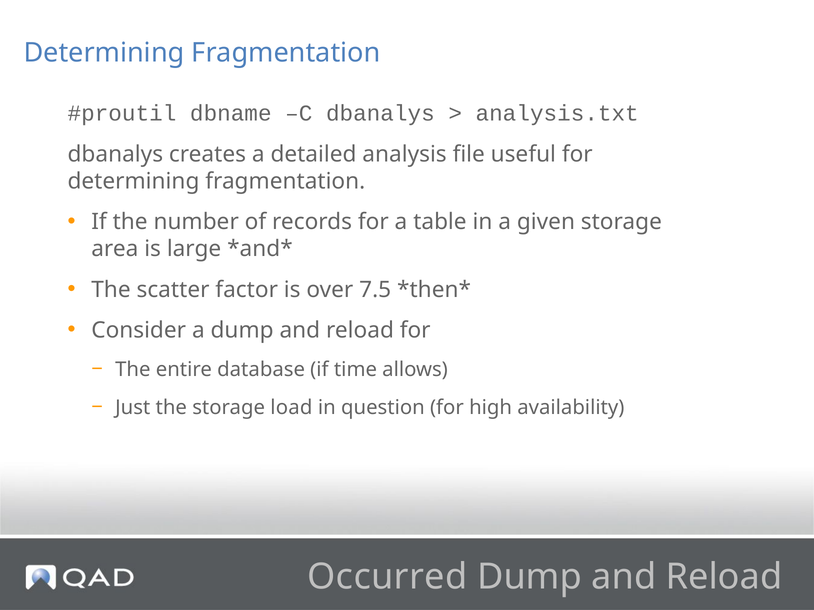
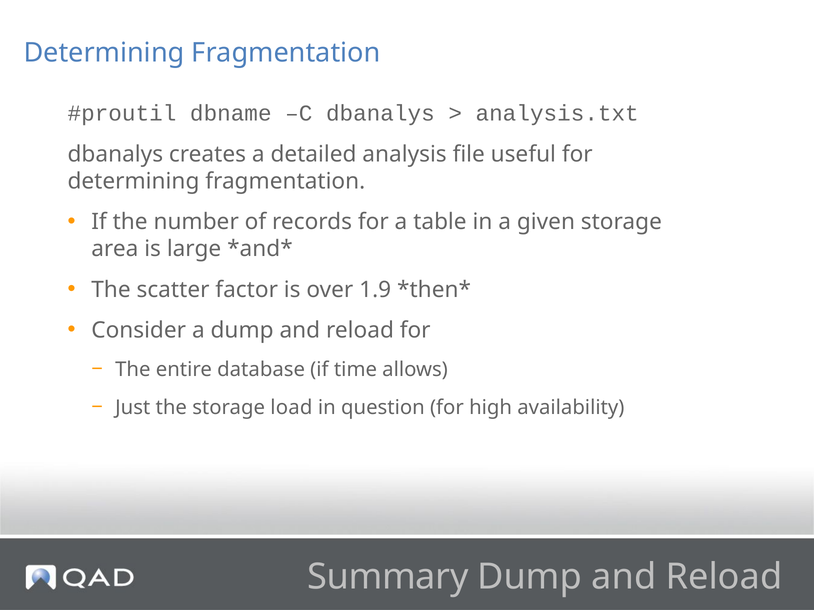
7.5: 7.5 -> 1.9
Occurred: Occurred -> Summary
